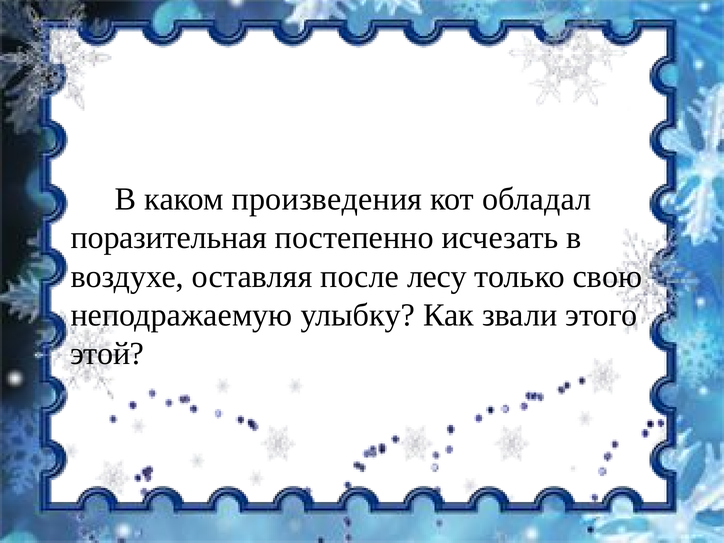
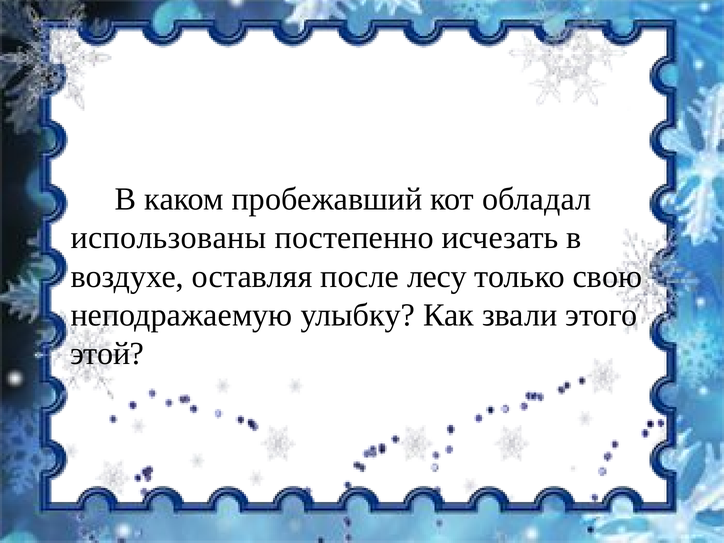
произведения: произведения -> пробежавший
поразительная: поразительная -> использованы
